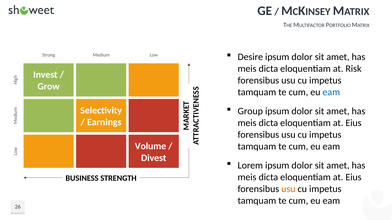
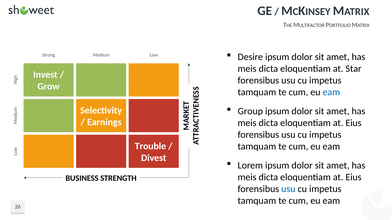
Risk: Risk -> Star
Volume: Volume -> Trouble
usu at (288, 189) colour: orange -> blue
